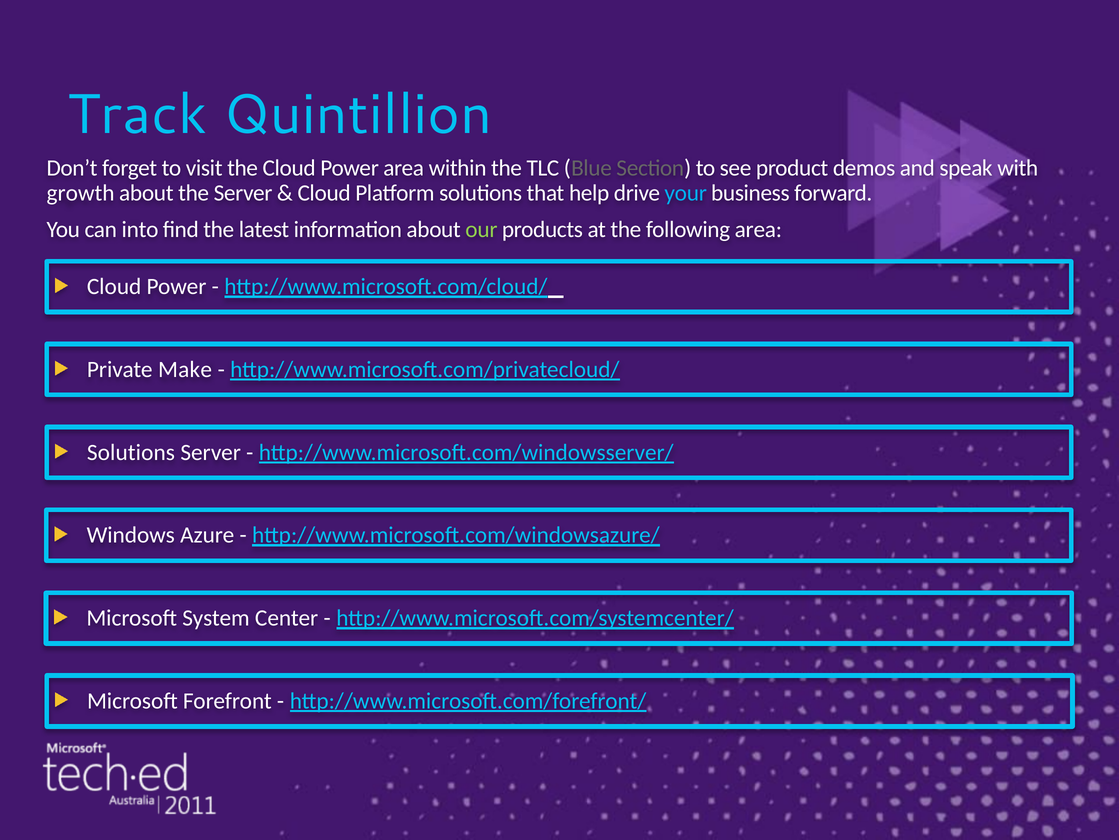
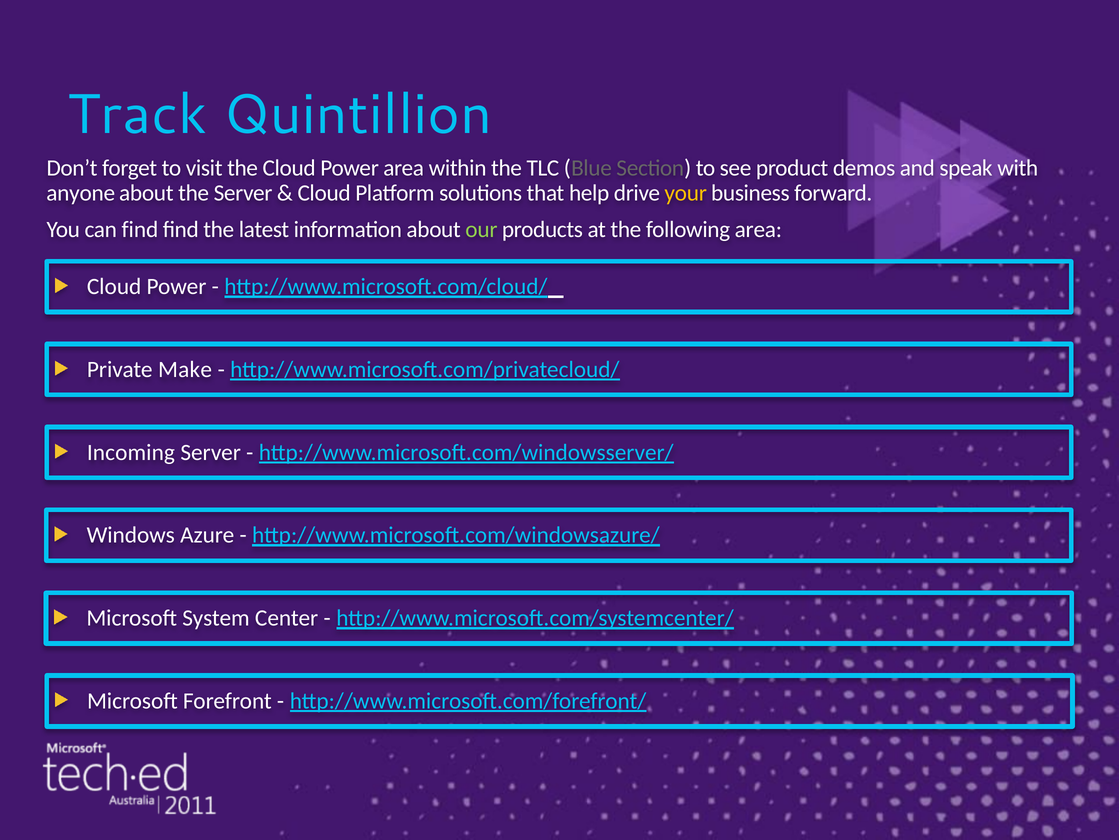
growth: growth -> anyone
your colour: light blue -> yellow
can into: into -> find
Solutions at (131, 452): Solutions -> Incoming
